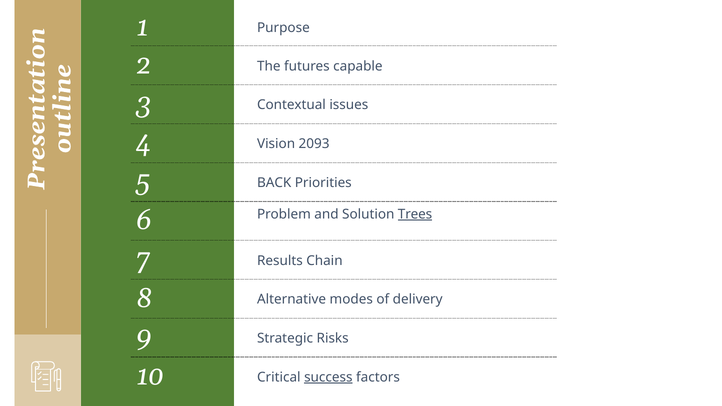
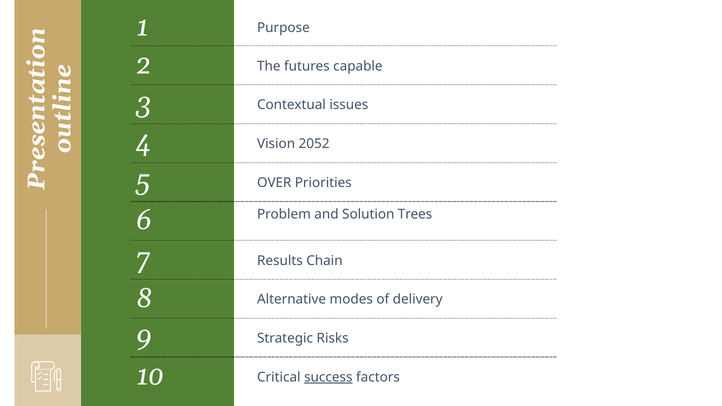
2093: 2093 -> 2052
BACK: BACK -> OVER
Trees underline: present -> none
